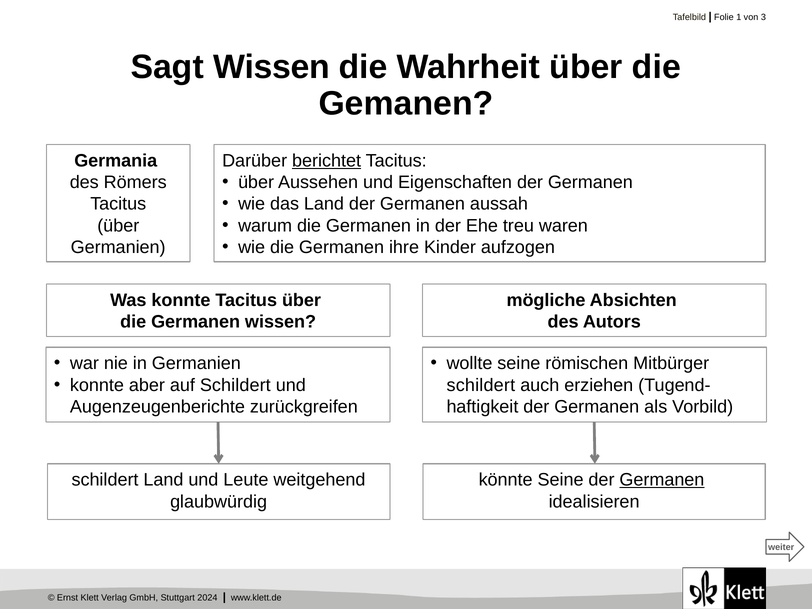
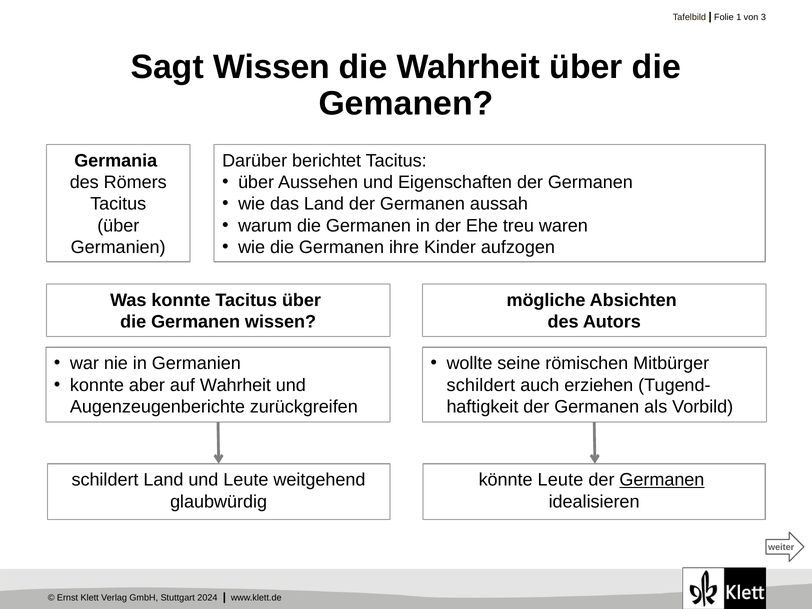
berichtet underline: present -> none
auf Schildert: Schildert -> Wahrheit
könnte Seine: Seine -> Leute
